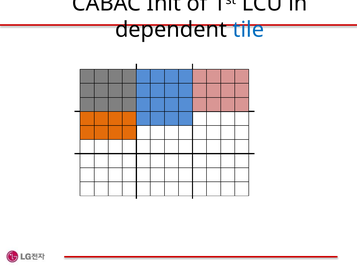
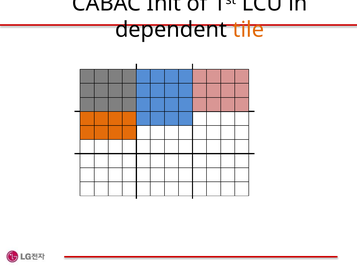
tile colour: blue -> orange
